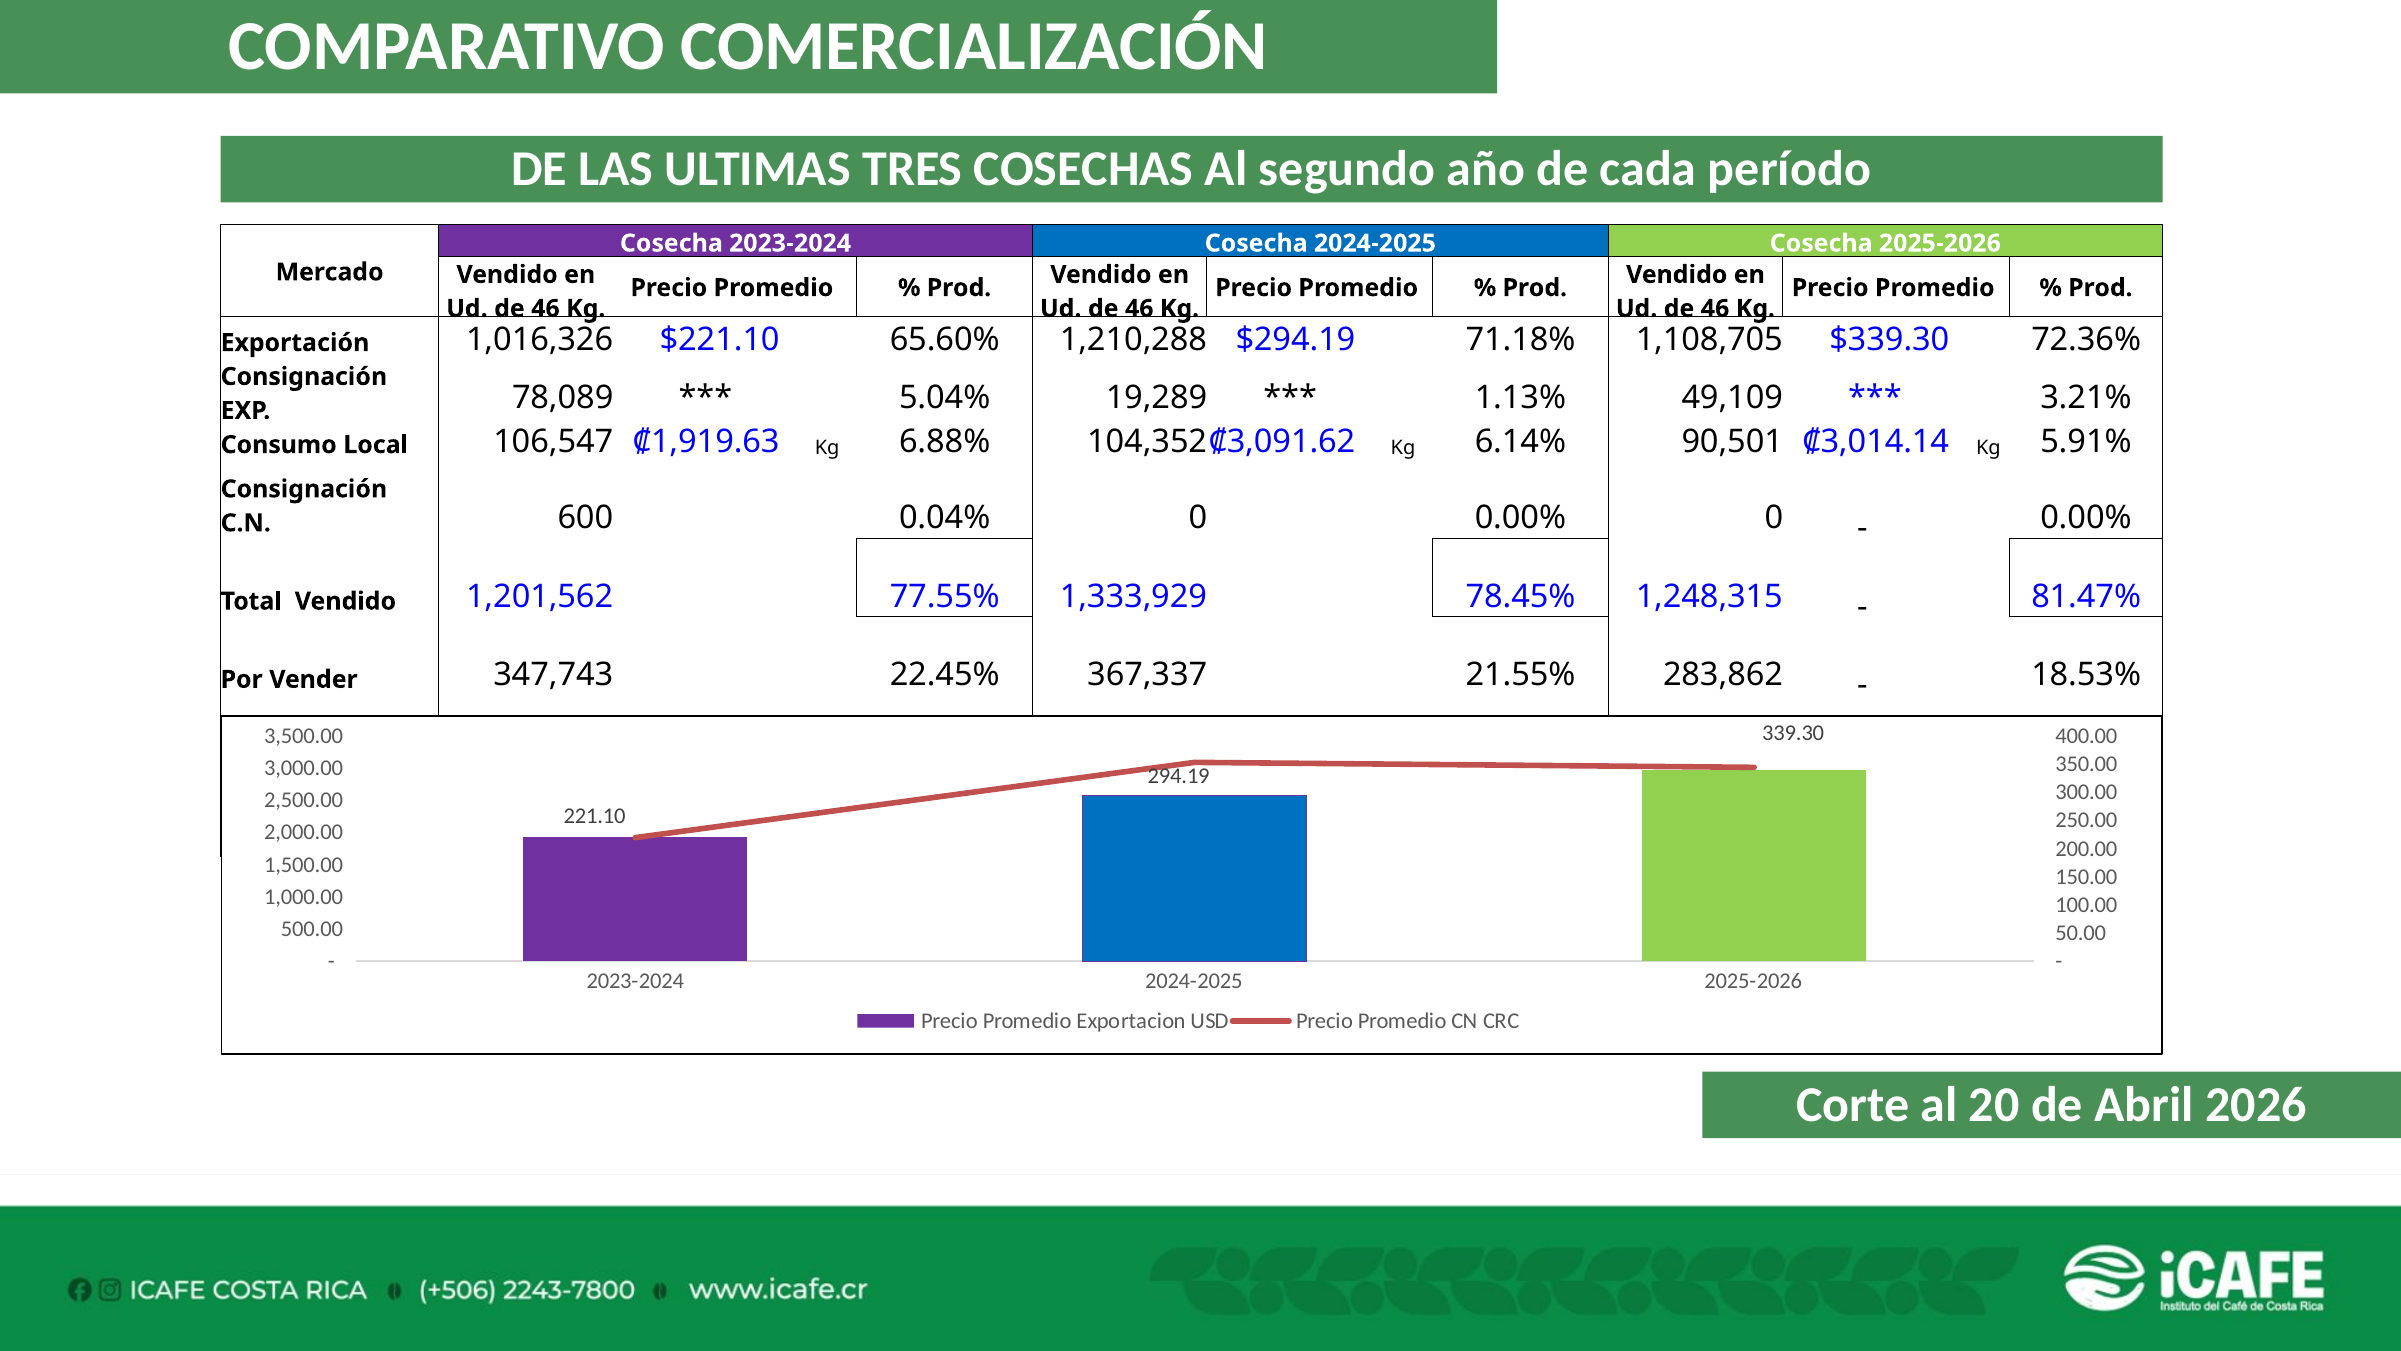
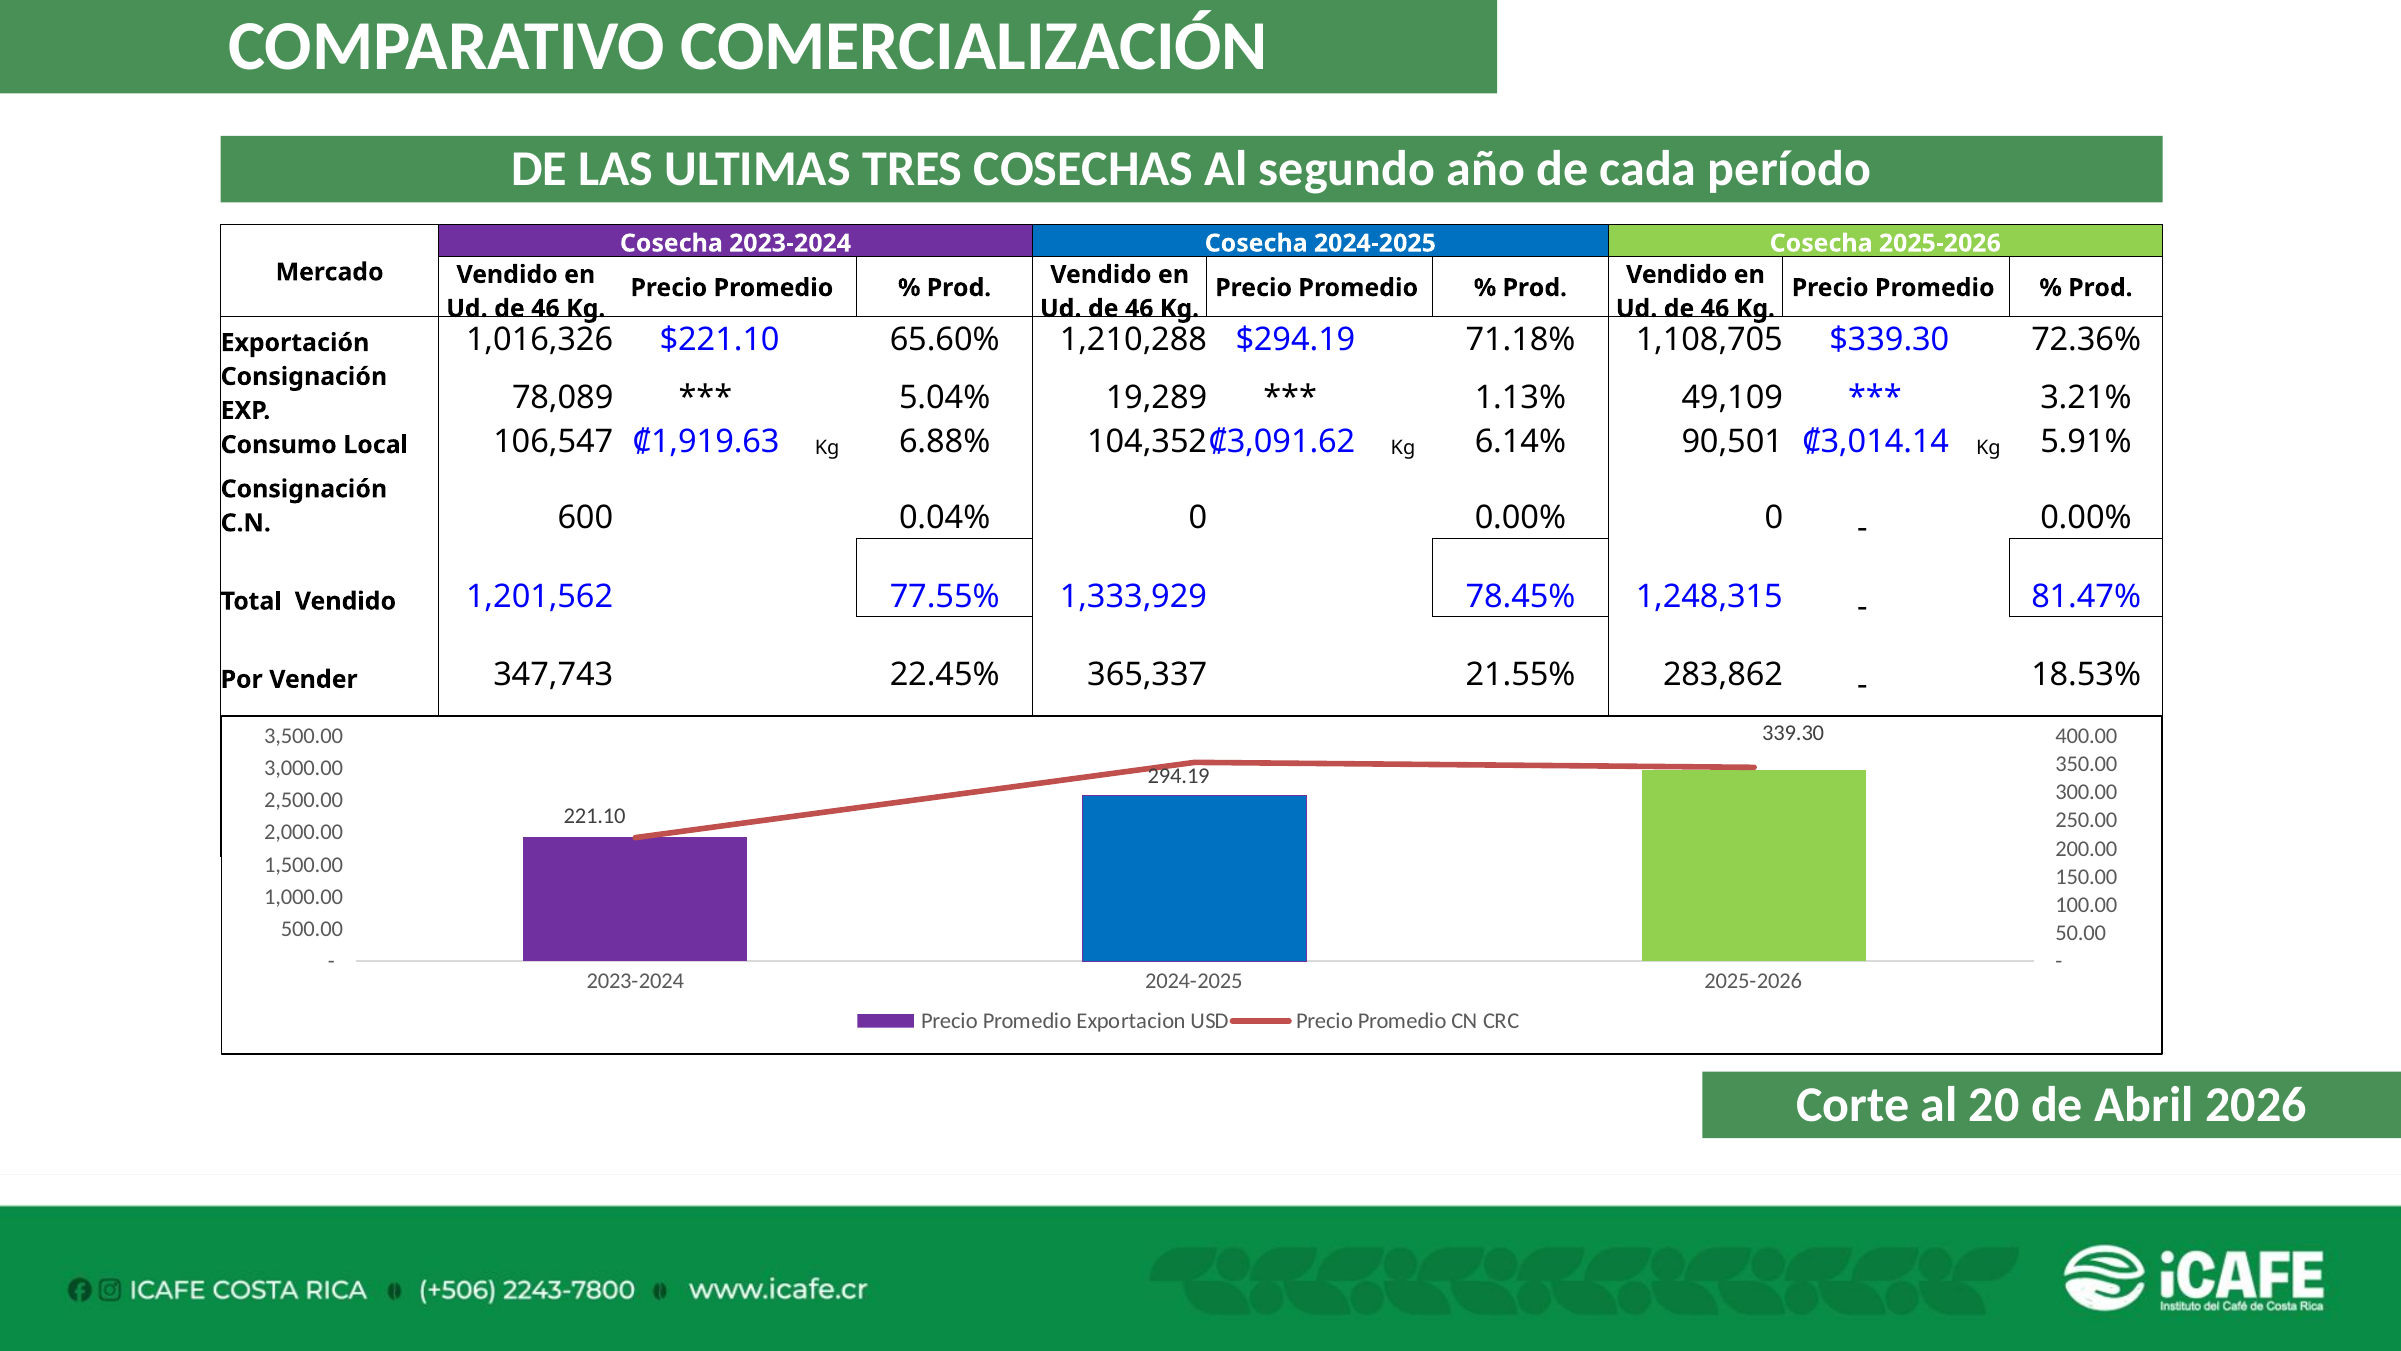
367,337: 367,337 -> 365,337
